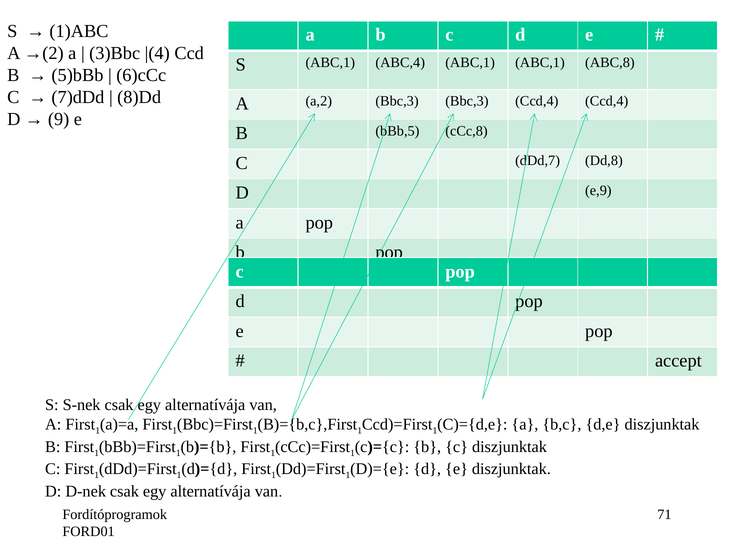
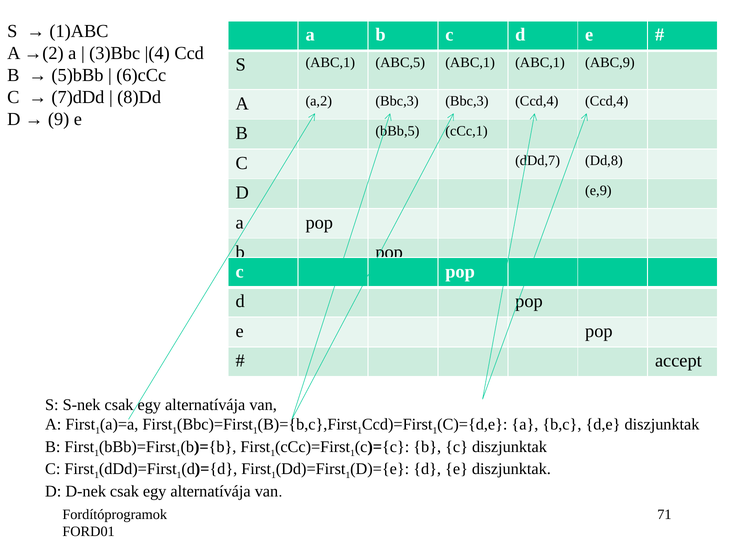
ABC,4: ABC,4 -> ABC,5
ABC,8: ABC,8 -> ABC,9
cCc,8: cCc,8 -> cCc,1
